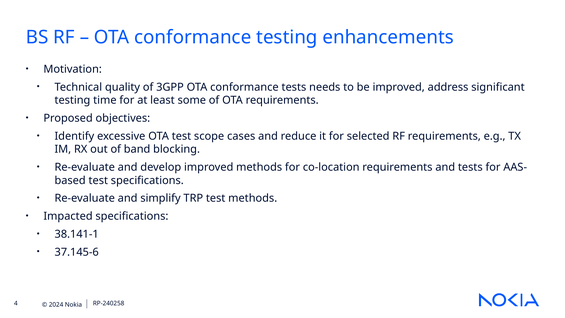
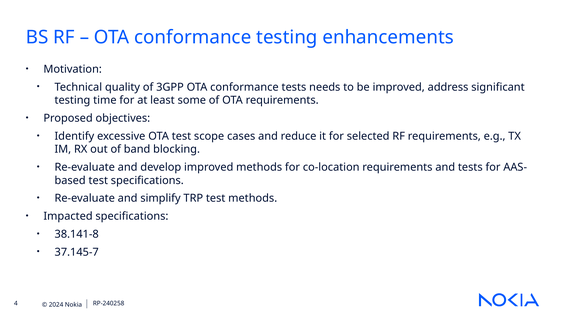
38.141-1: 38.141-1 -> 38.141-8
37.145-6: 37.145-6 -> 37.145-7
